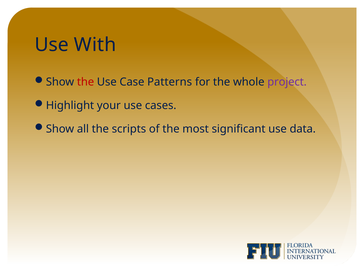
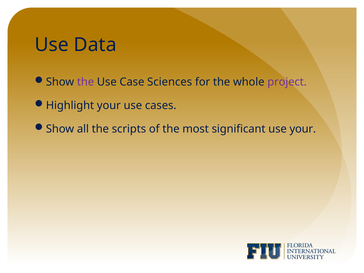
With: With -> Data
the at (86, 82) colour: red -> purple
Patterns: Patterns -> Sciences
use data: data -> your
